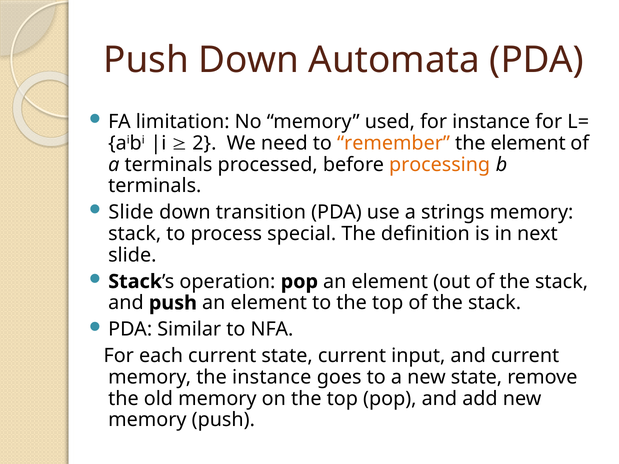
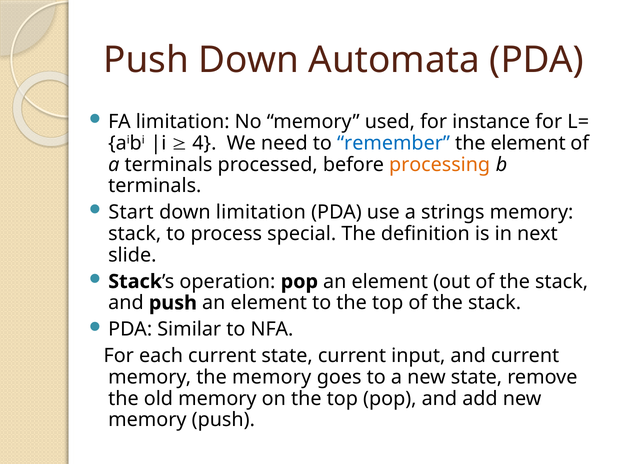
2: 2 -> 4
remember colour: orange -> blue
Slide at (131, 212): Slide -> Start
down transition: transition -> limitation
the instance: instance -> memory
